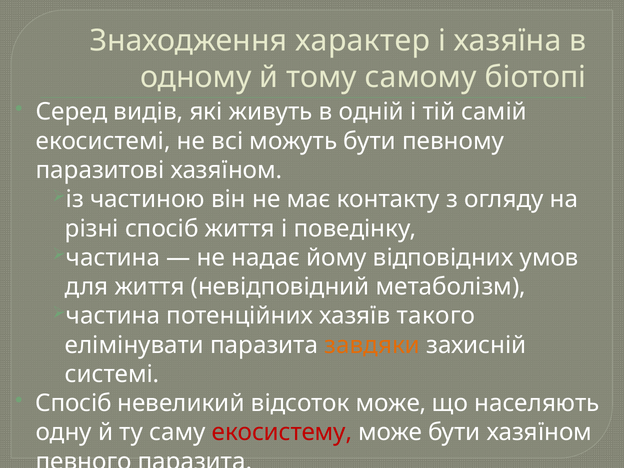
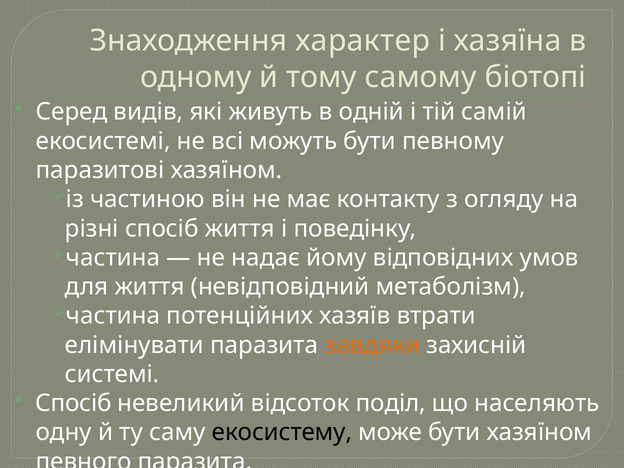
такого: такого -> втрати
відсоток може: може -> поділ
екосистему colour: red -> black
